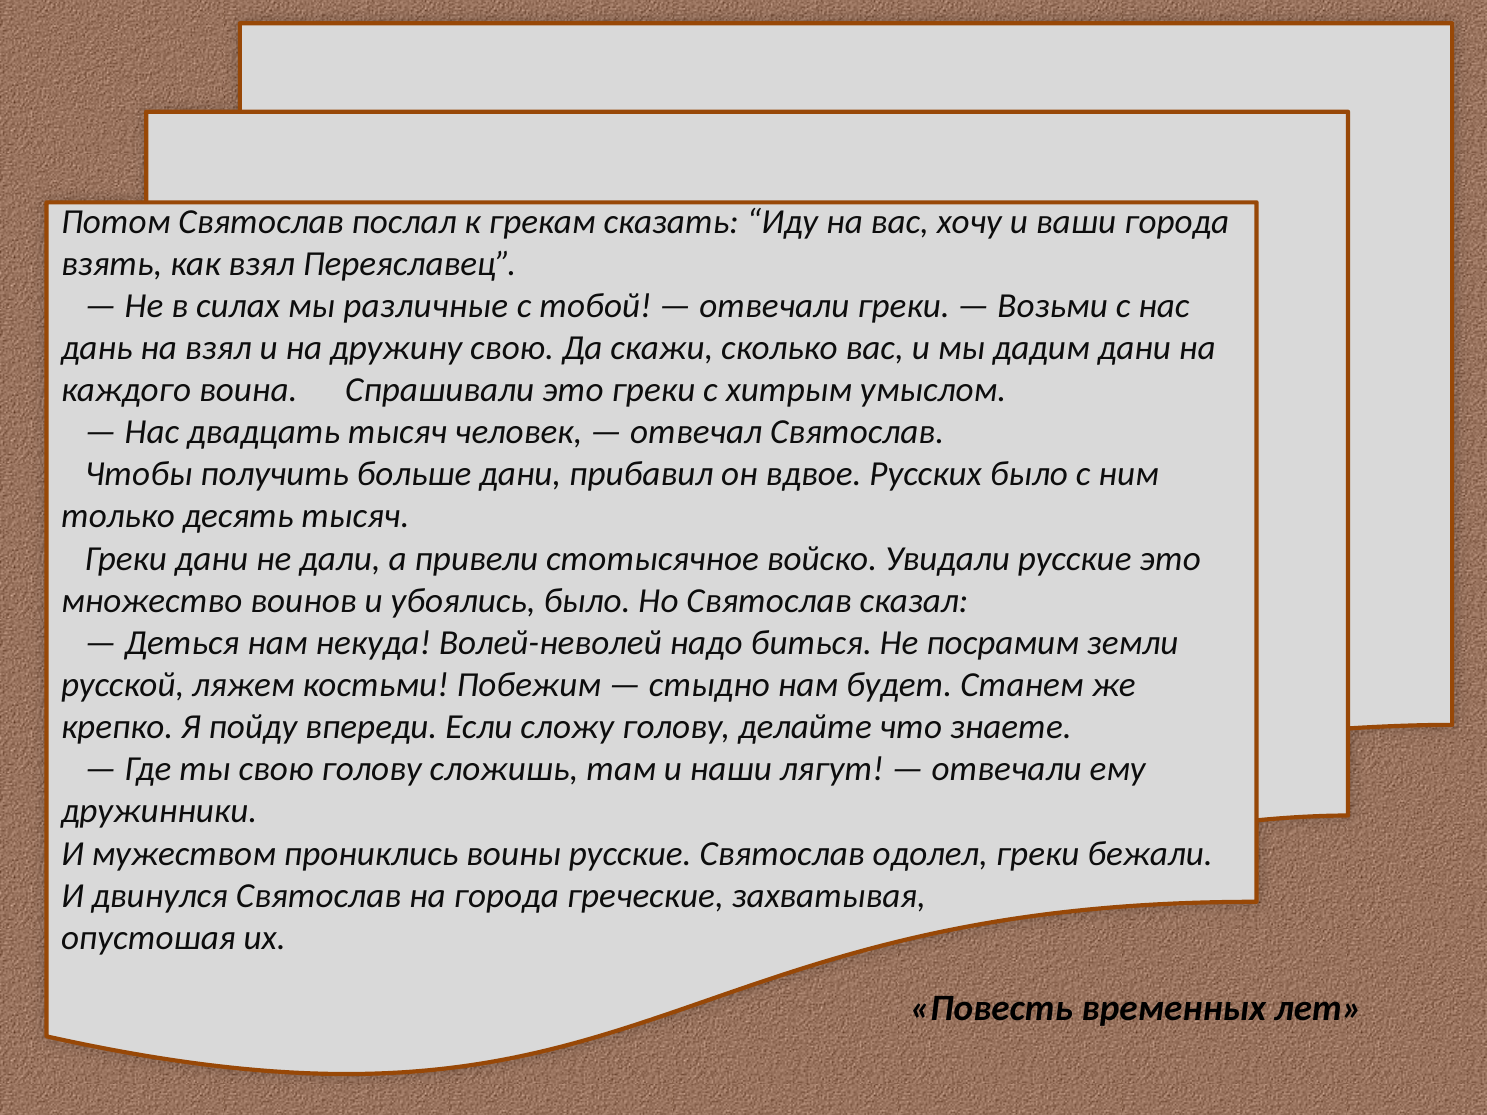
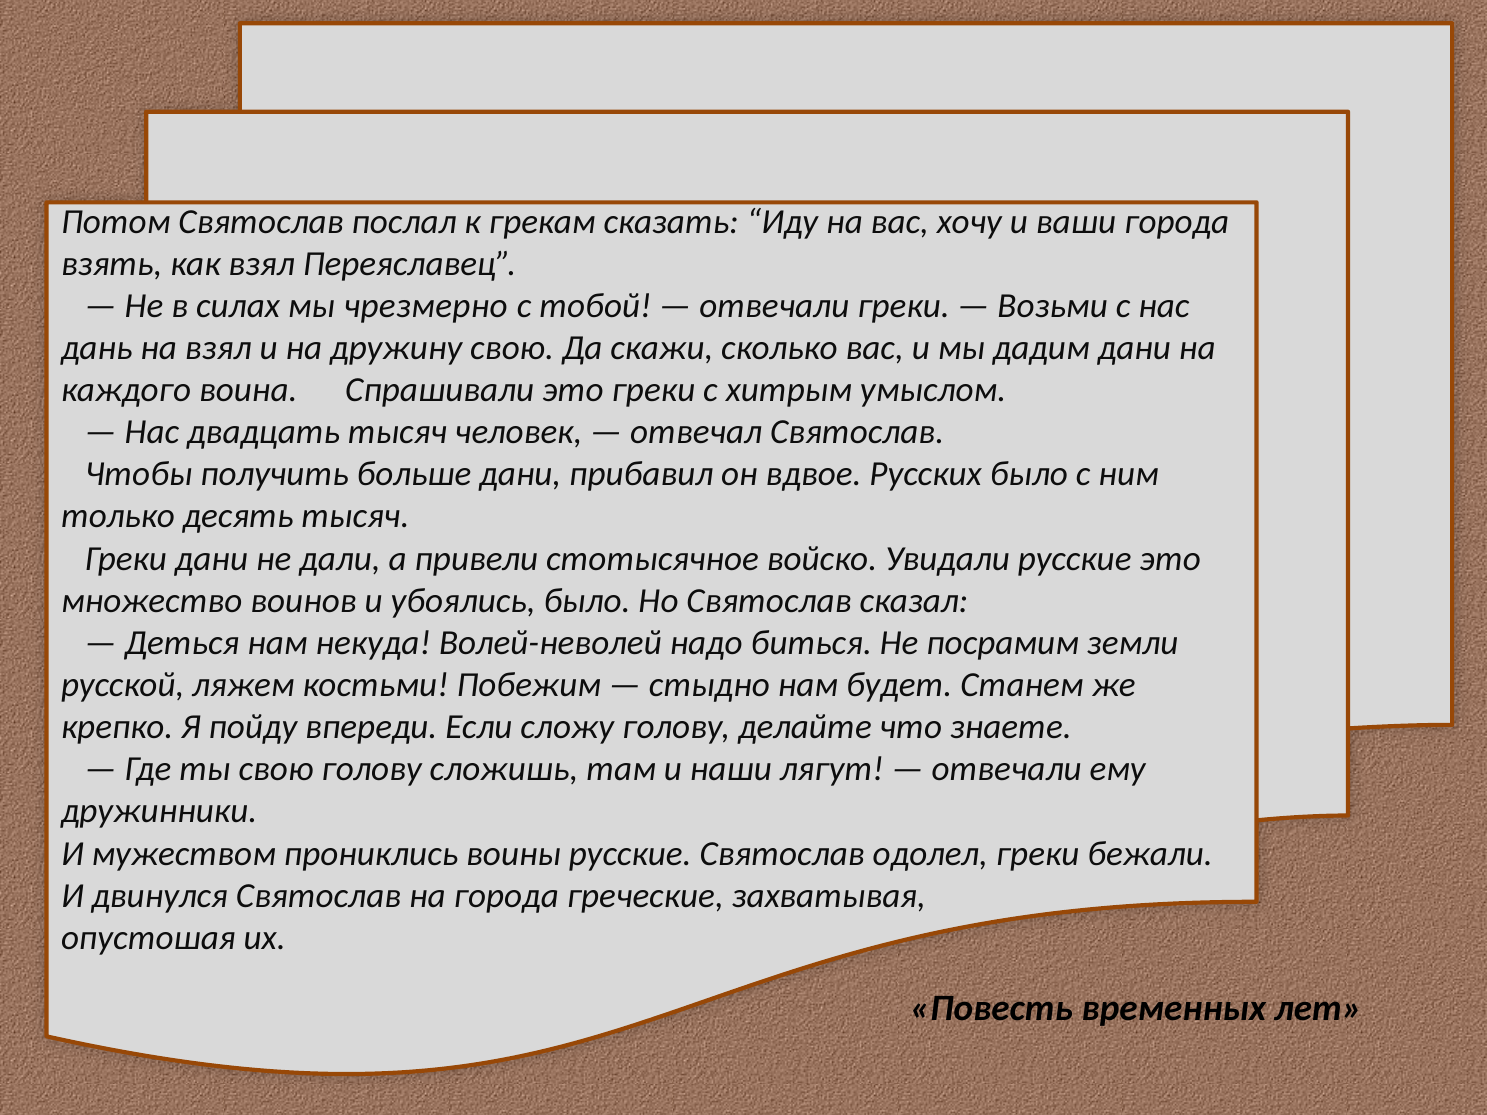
различные: различные -> чрезмерно
